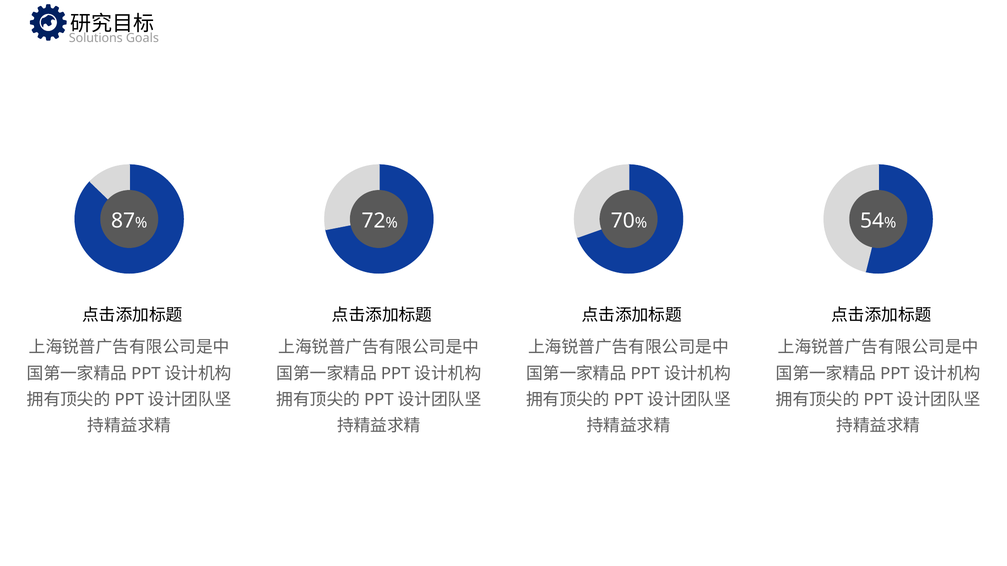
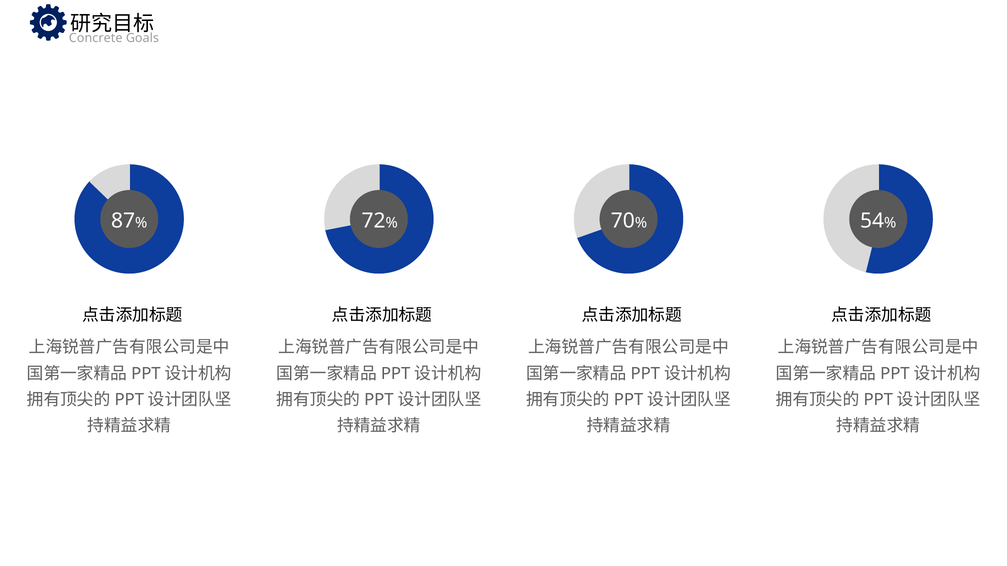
Solutions: Solutions -> Concrete
